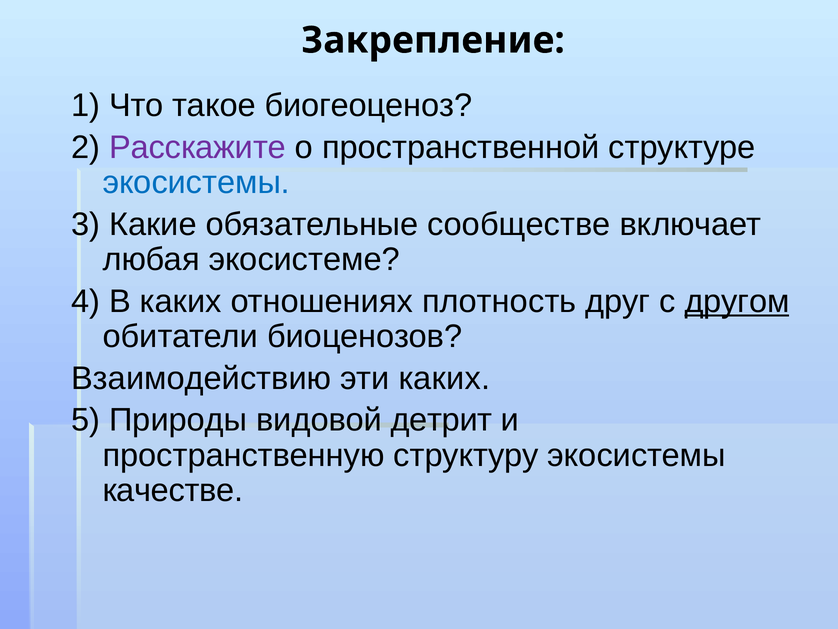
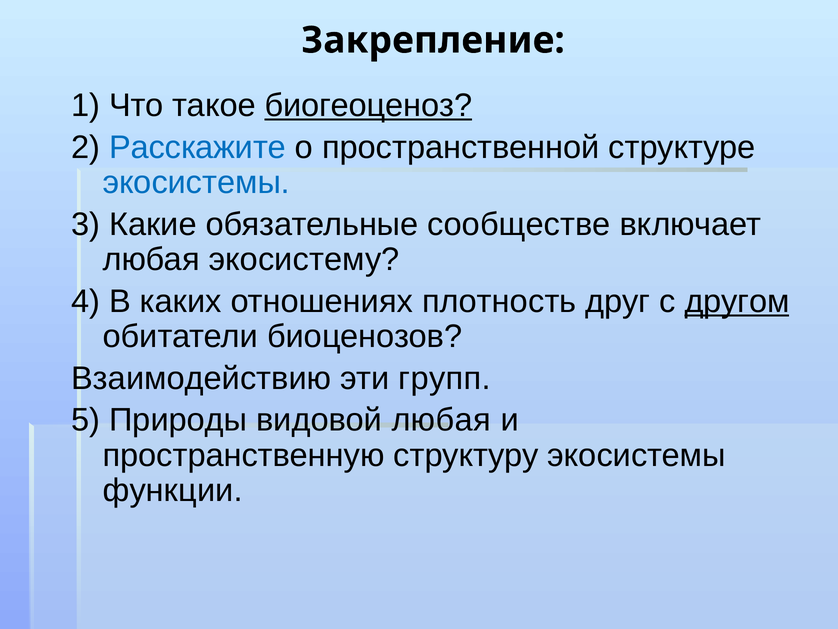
биогеоценоз underline: none -> present
Расскажите colour: purple -> blue
экосистеме: экосистеме -> экосистему
эти каких: каких -> групп
видовой детрит: детрит -> любая
качестве: качестве -> функции
